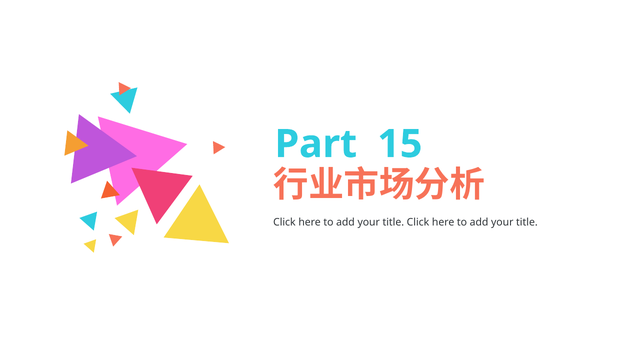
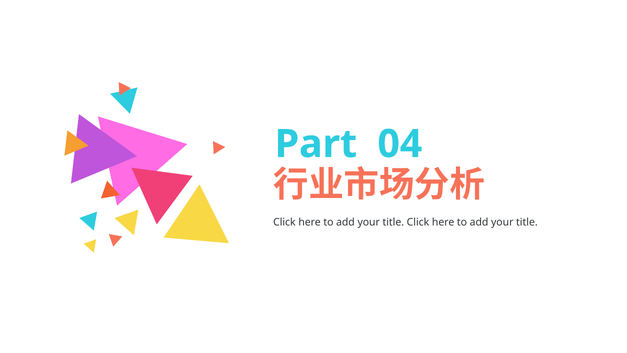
15: 15 -> 04
